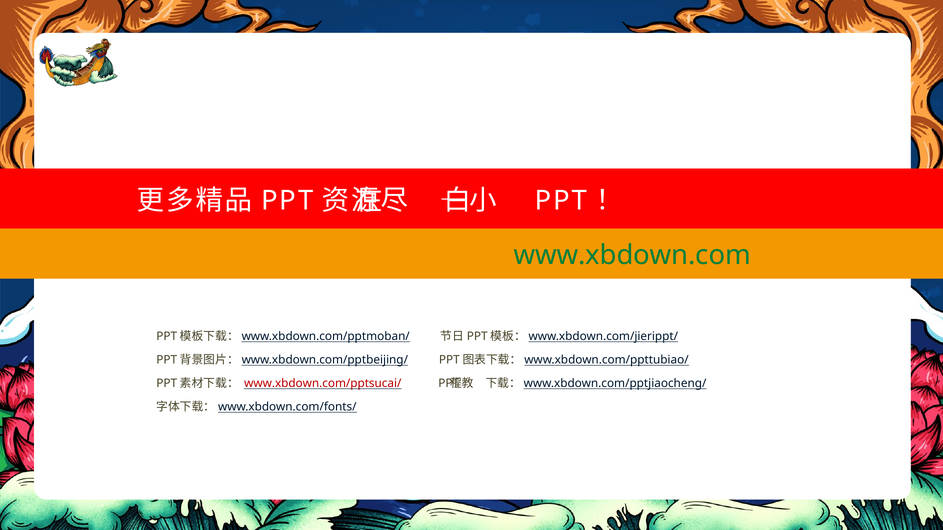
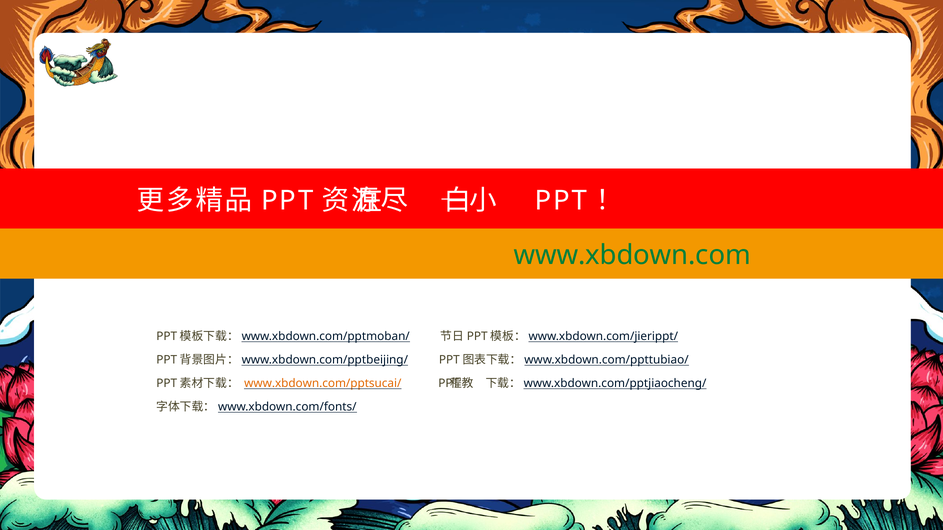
www.xbdown.com/pptsucai/ colour: red -> orange
